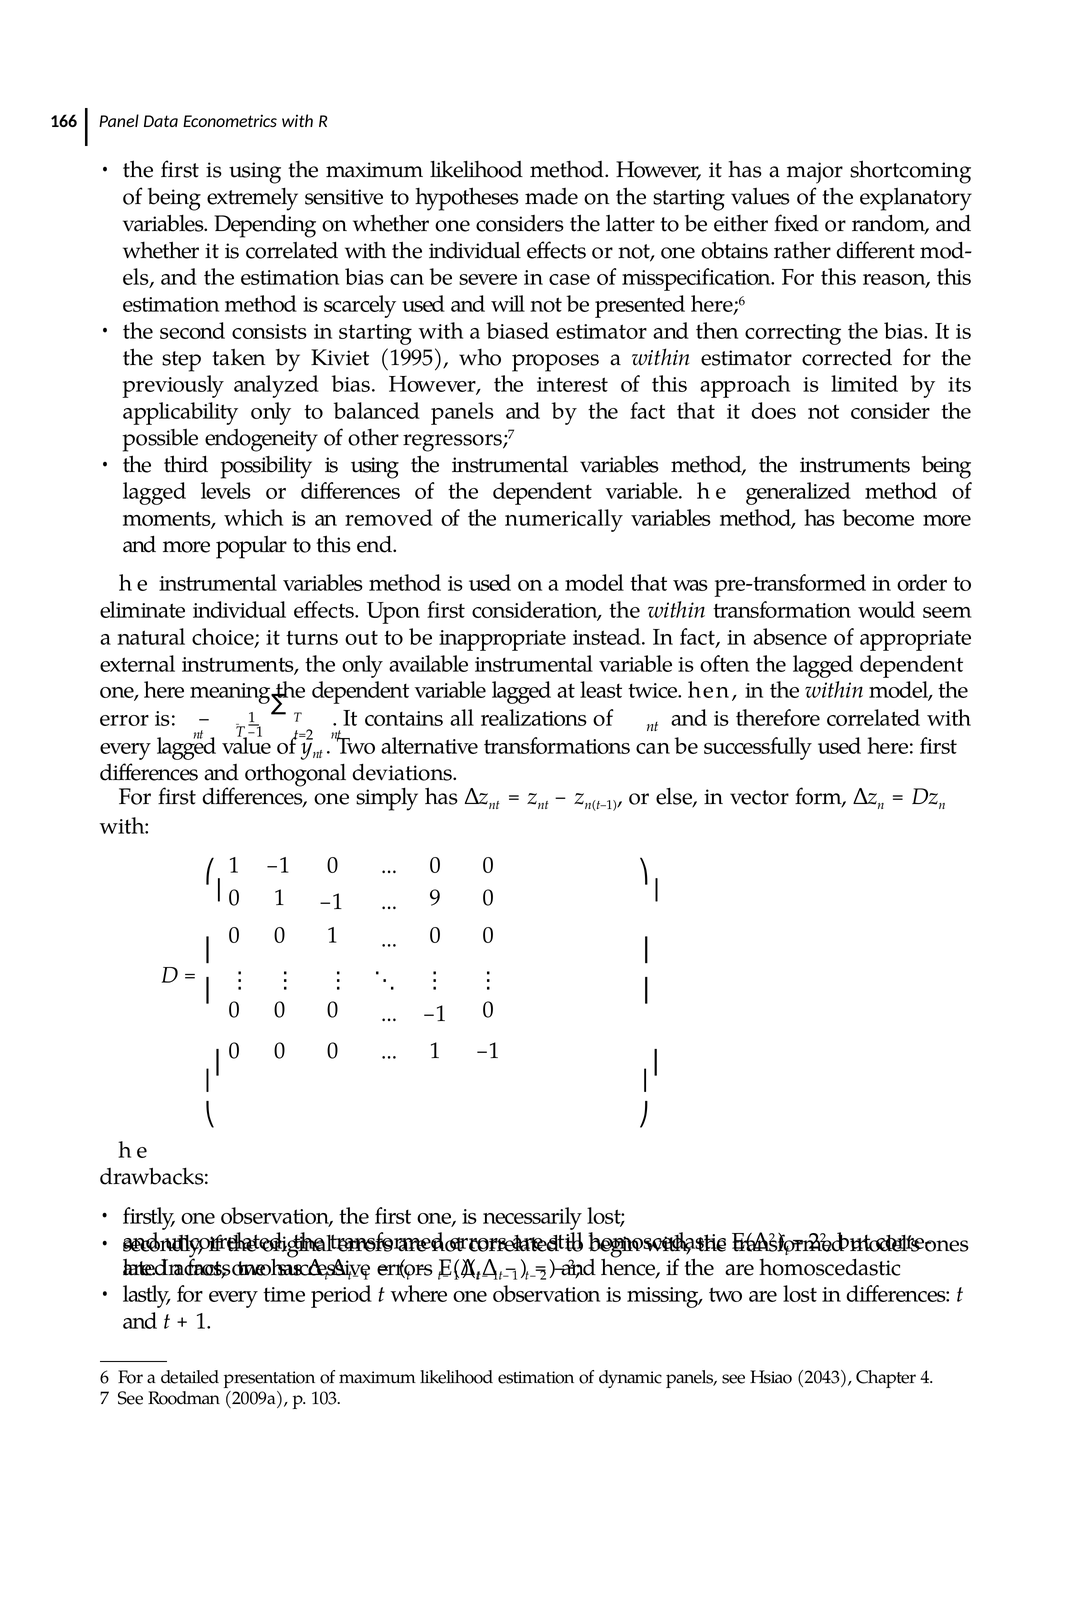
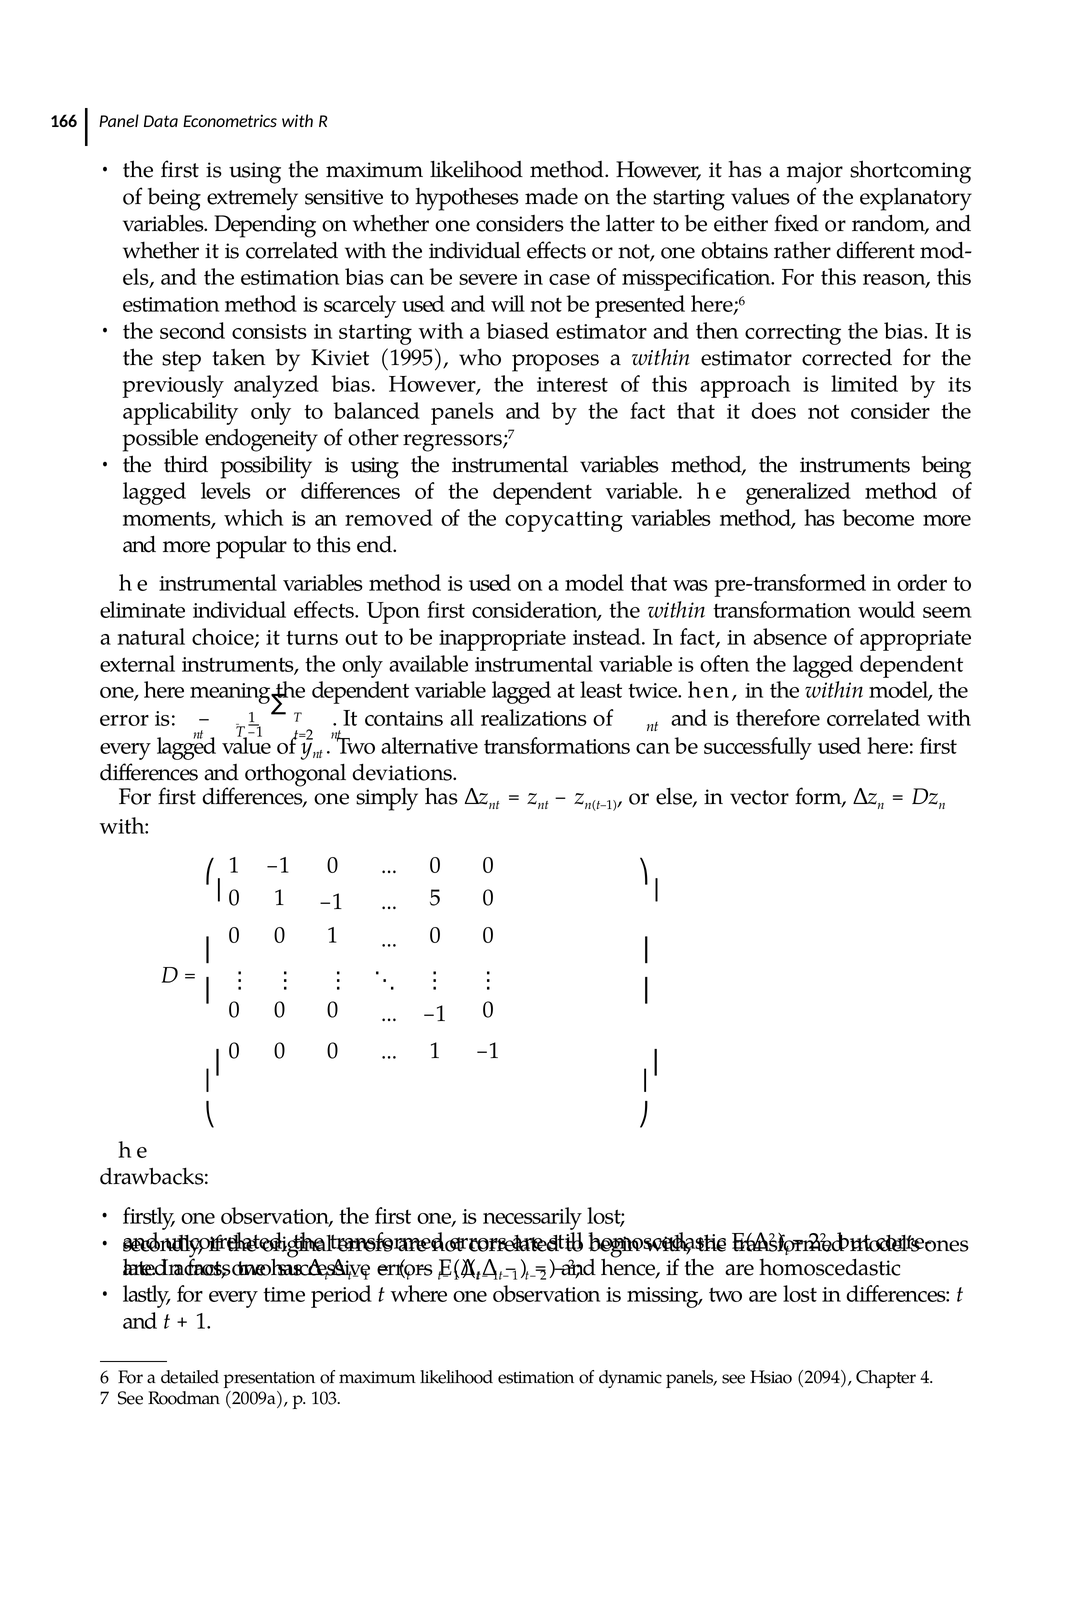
numerically: numerically -> copycatting
9: 9 -> 5
2043: 2043 -> 2094
